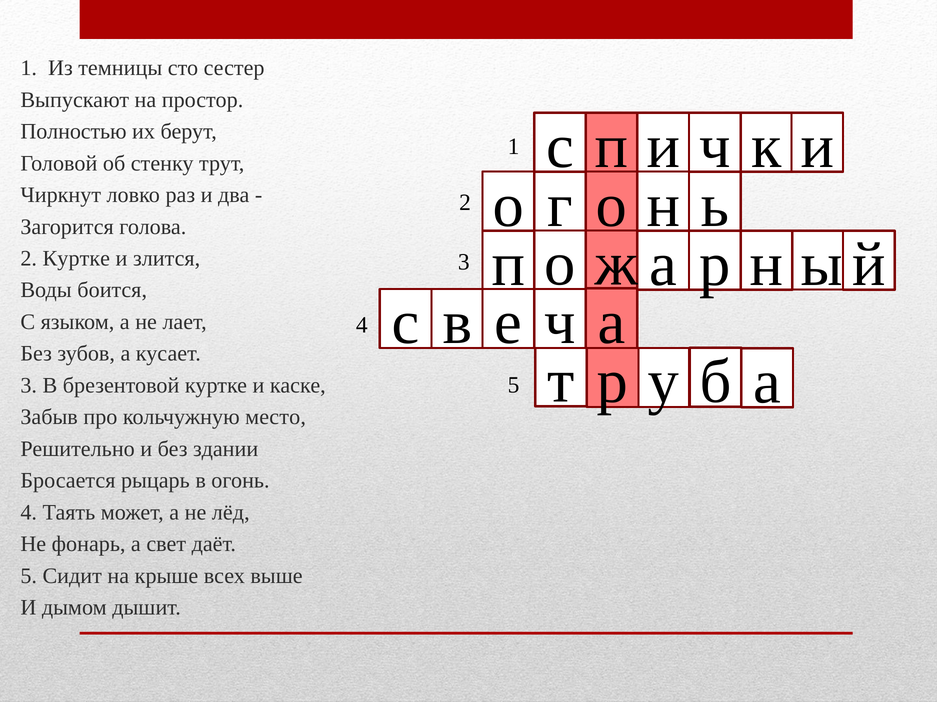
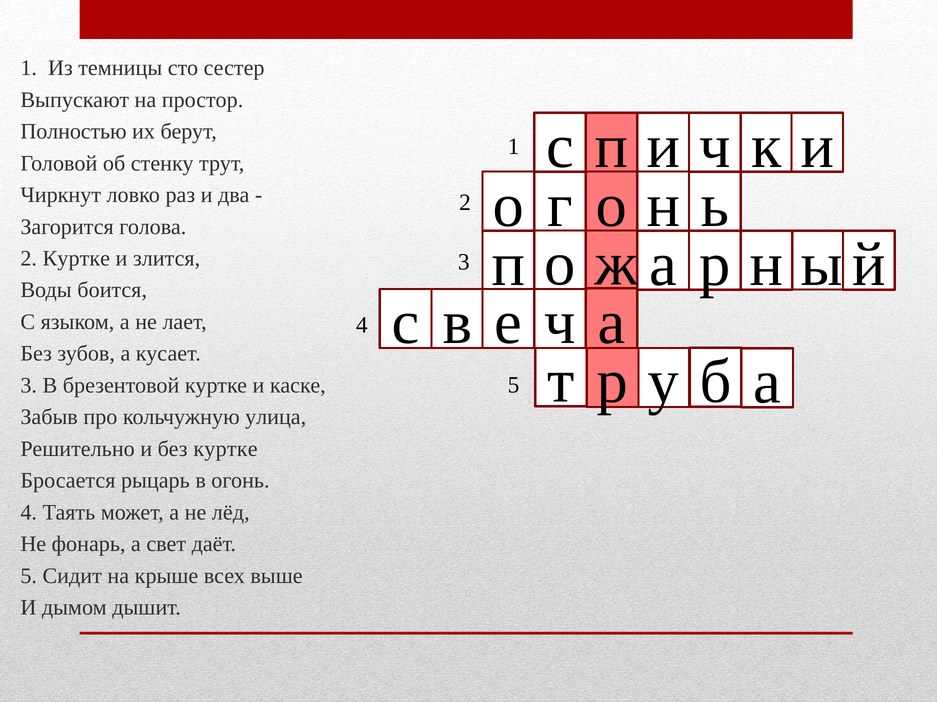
место: место -> улица
без здании: здании -> куртке
